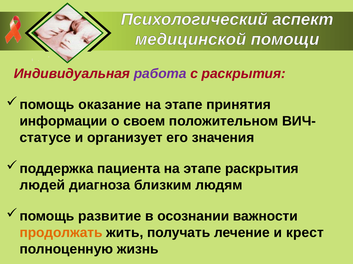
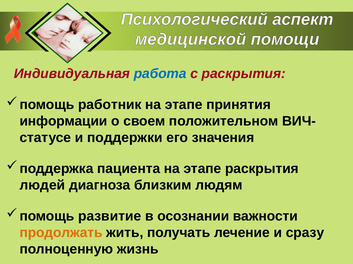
работа colour: purple -> blue
оказание: оказание -> работник
организует: организует -> поддержки
крест: крест -> сразу
